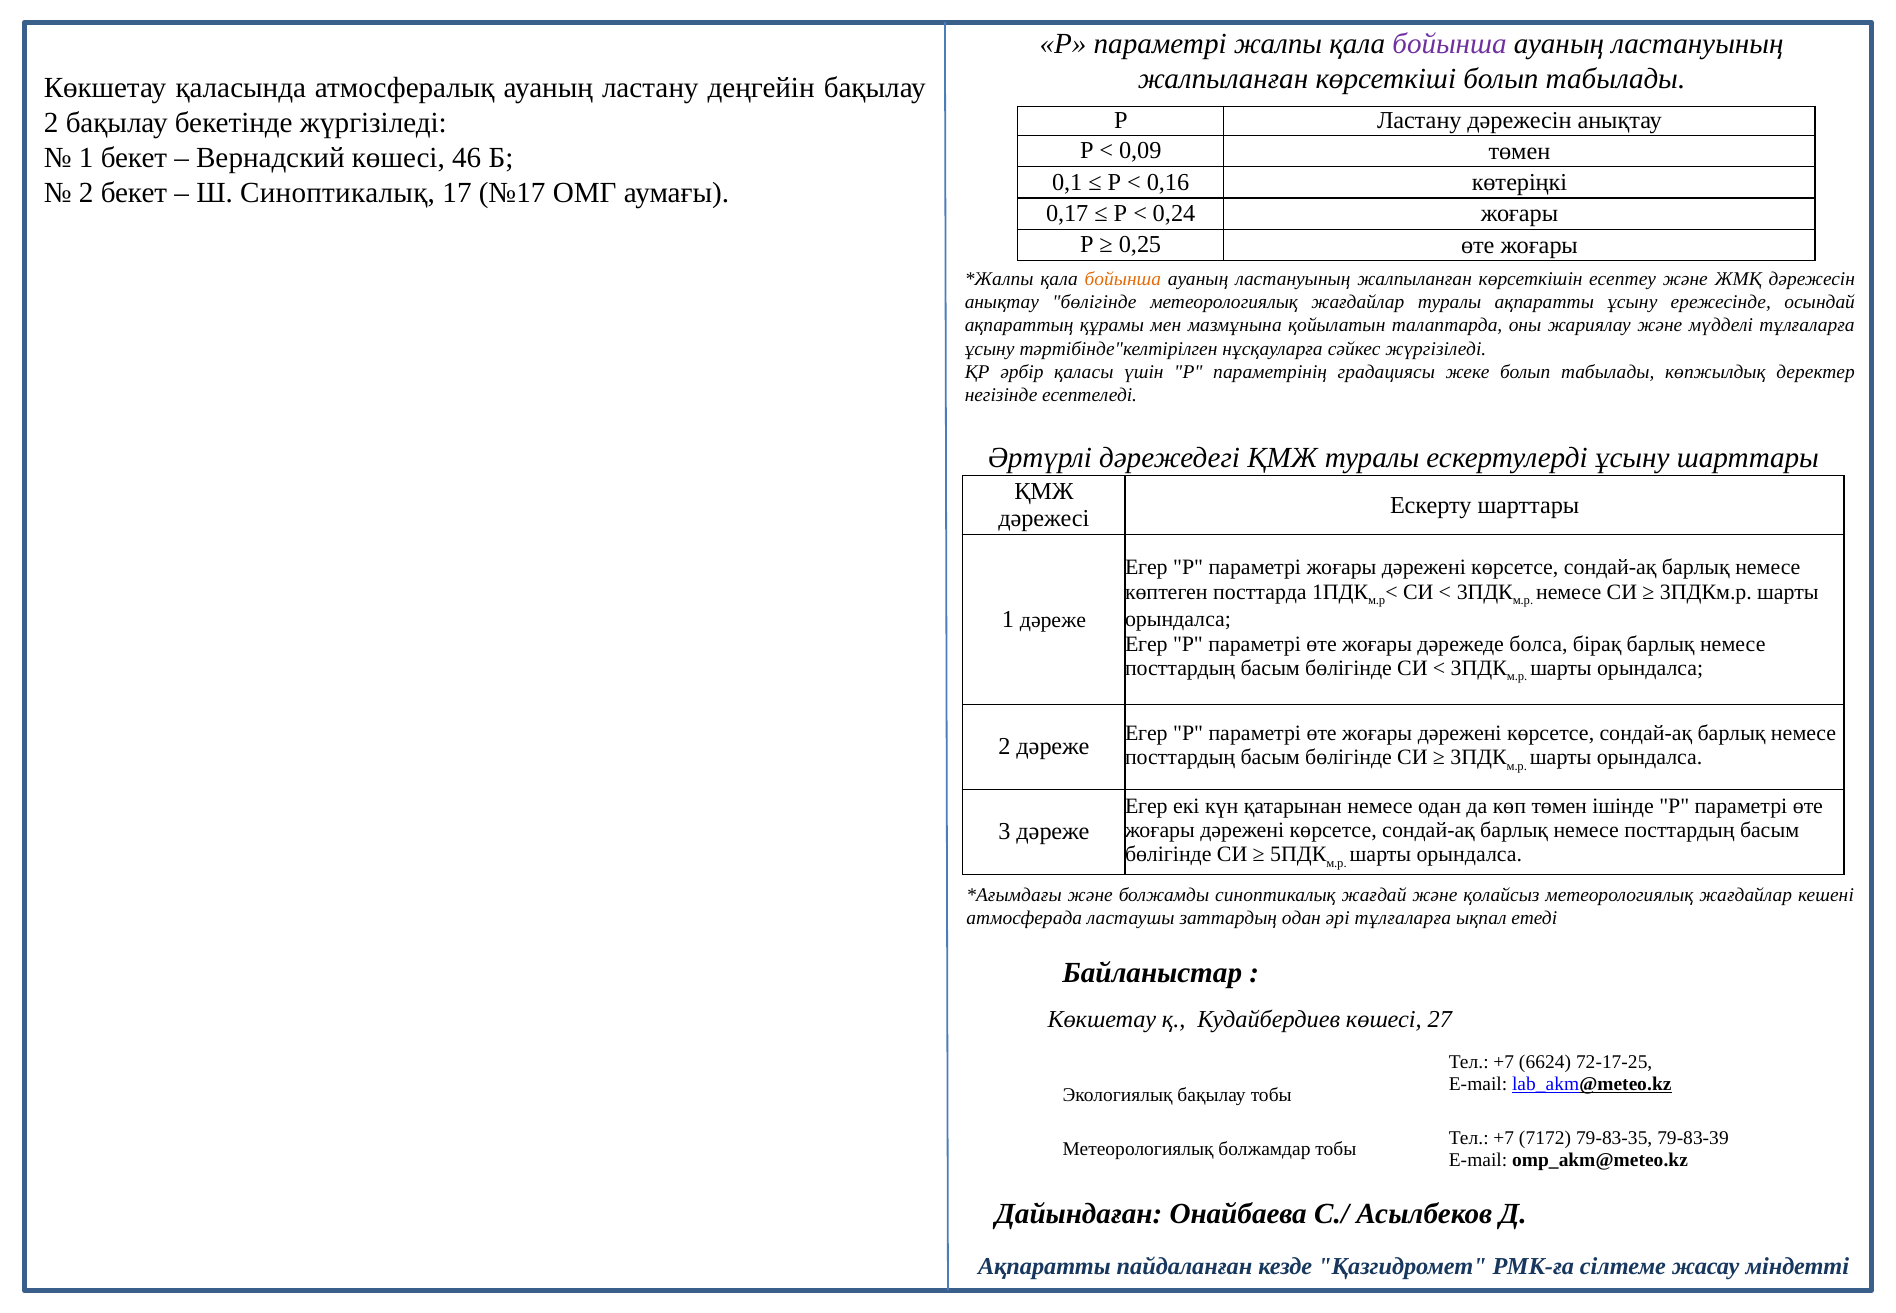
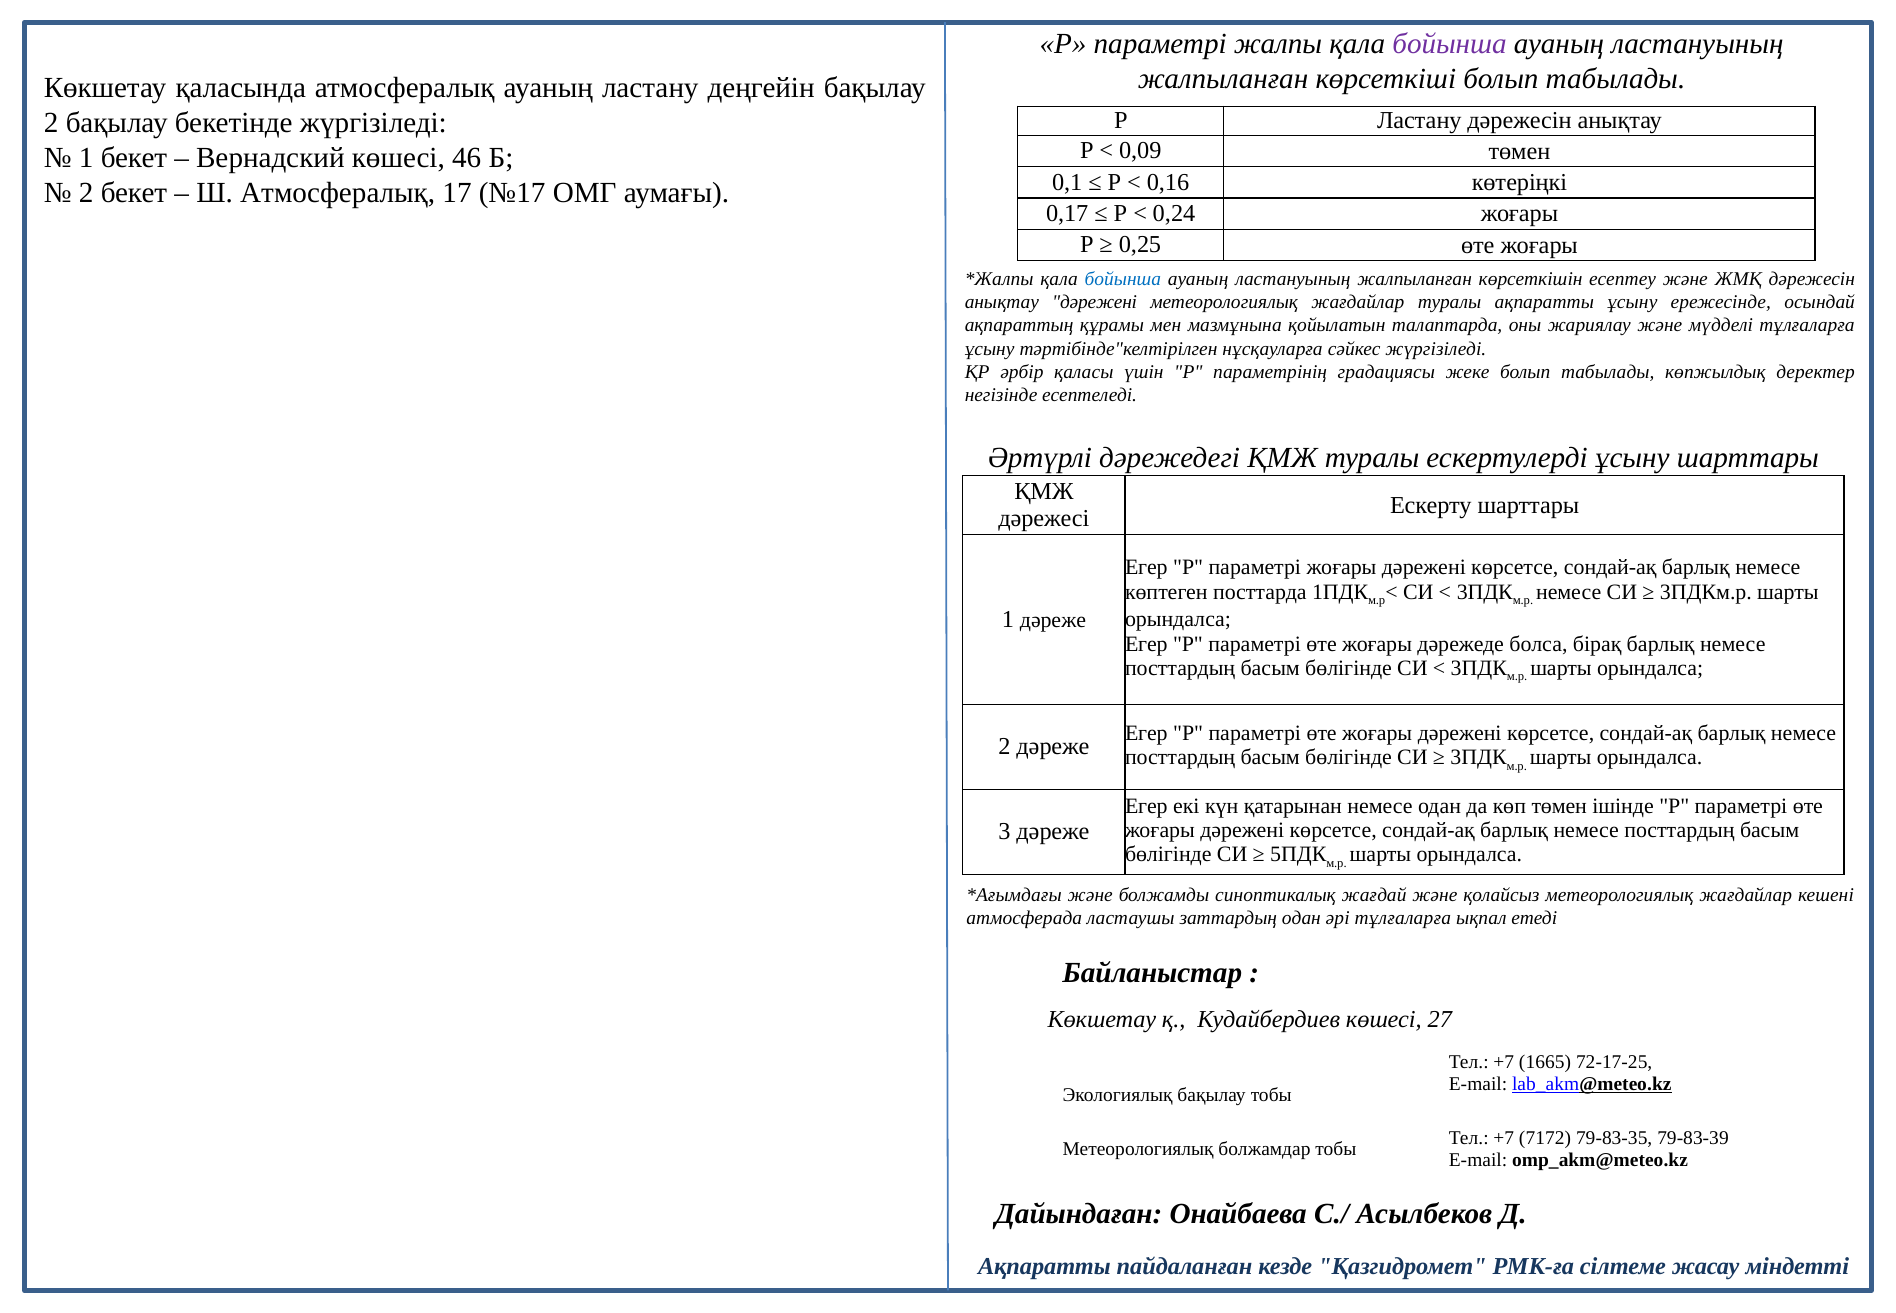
Ш Синоптикалық: Синоптикалық -> Атмосфералық
бойынша at (1123, 279) colour: orange -> blue
анықтау бөлігінде: бөлігінде -> дәрежені
6624: 6624 -> 1665
